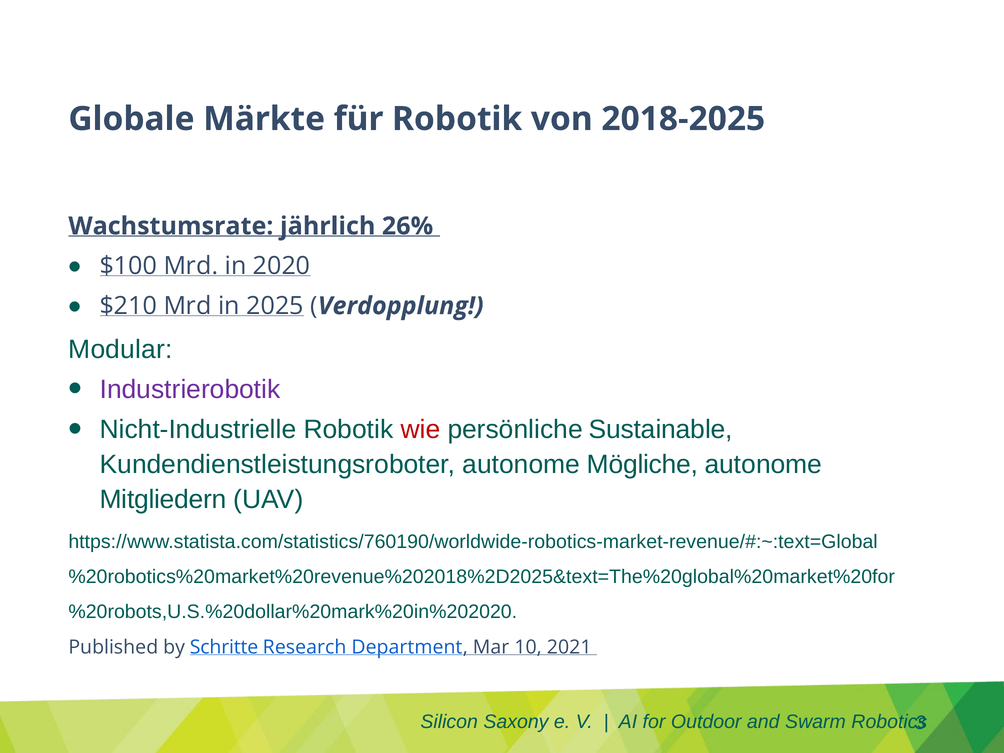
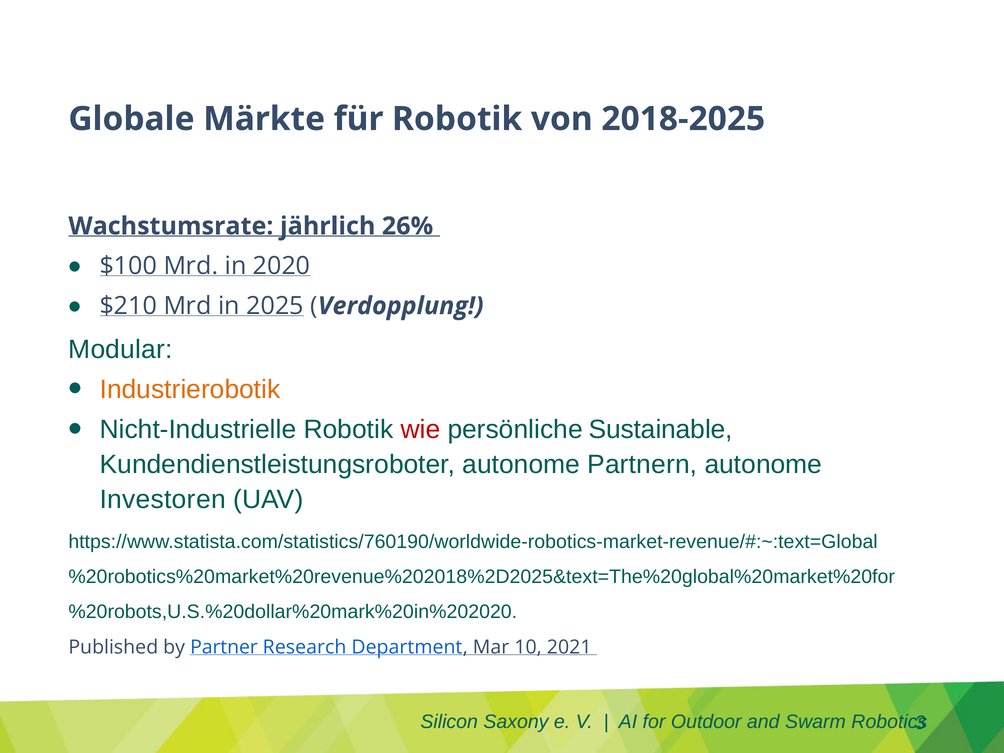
Industrierobotik colour: purple -> orange
Mögliche: Mögliche -> Partnern
Mitgliedern: Mitgliedern -> Investoren
Schritte: Schritte -> Partner
